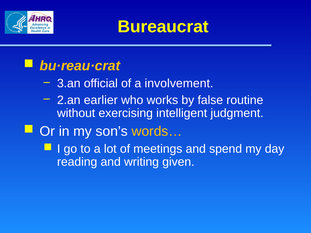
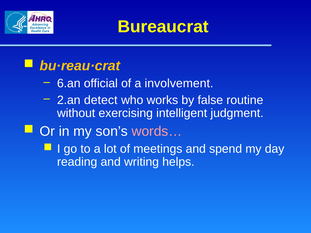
3.an: 3.an -> 6.an
earlier: earlier -> detect
words… colour: yellow -> pink
given: given -> helps
